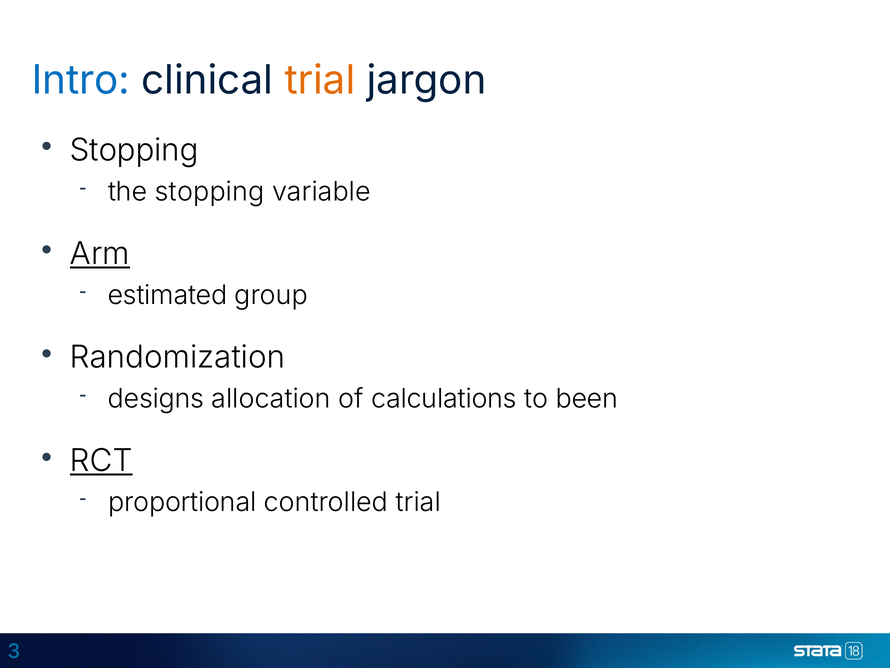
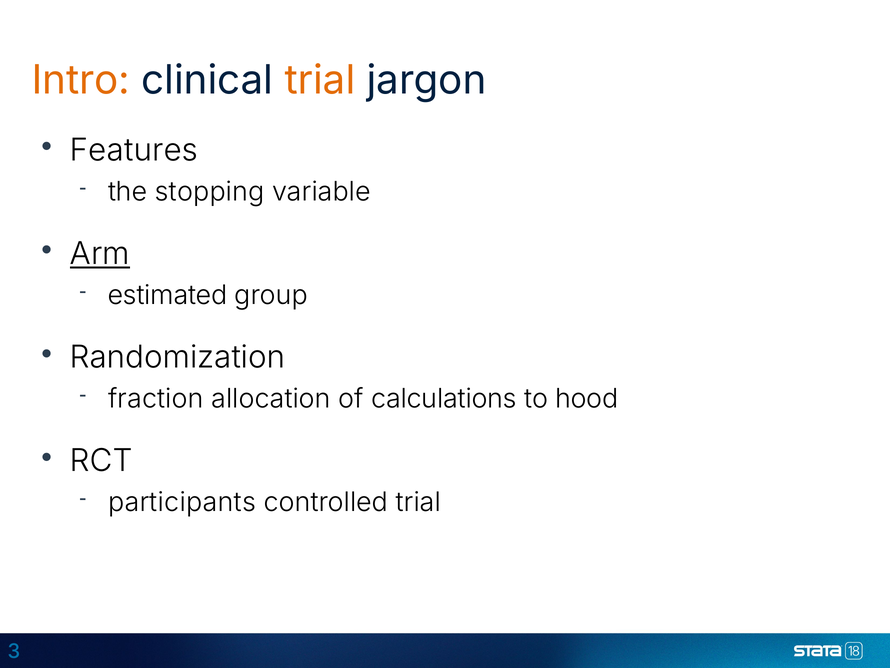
Intro colour: blue -> orange
Stopping at (134, 150): Stopping -> Features
designs: designs -> fraction
been: been -> hood
RCT underline: present -> none
proportional: proportional -> participants
